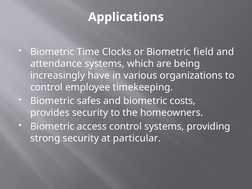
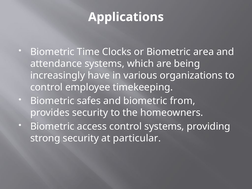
field: field -> area
costs: costs -> from
